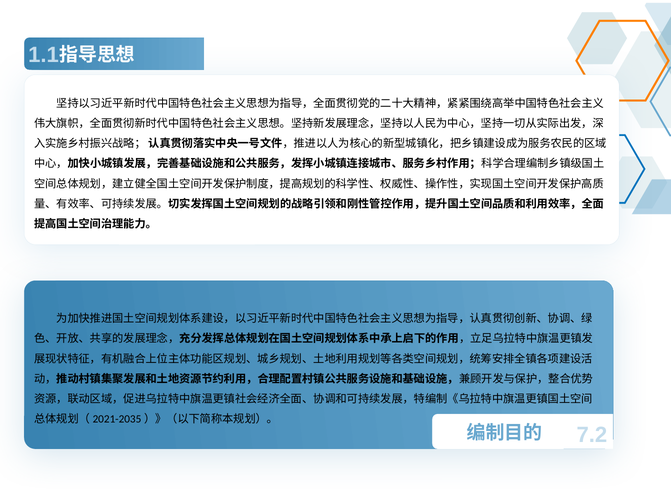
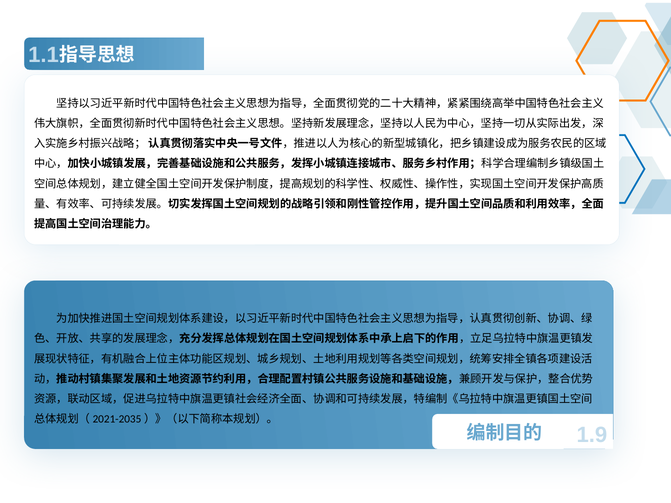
7.2: 7.2 -> 1.9
